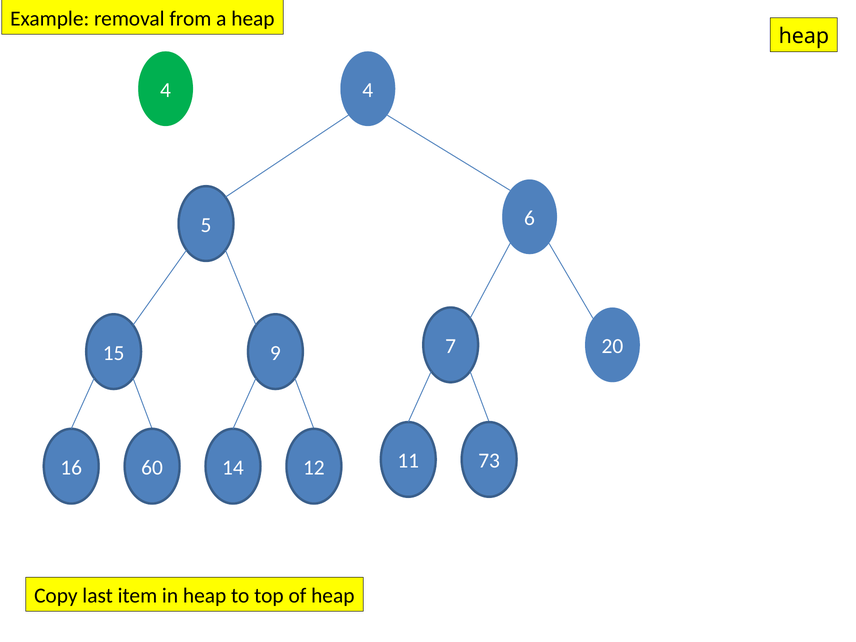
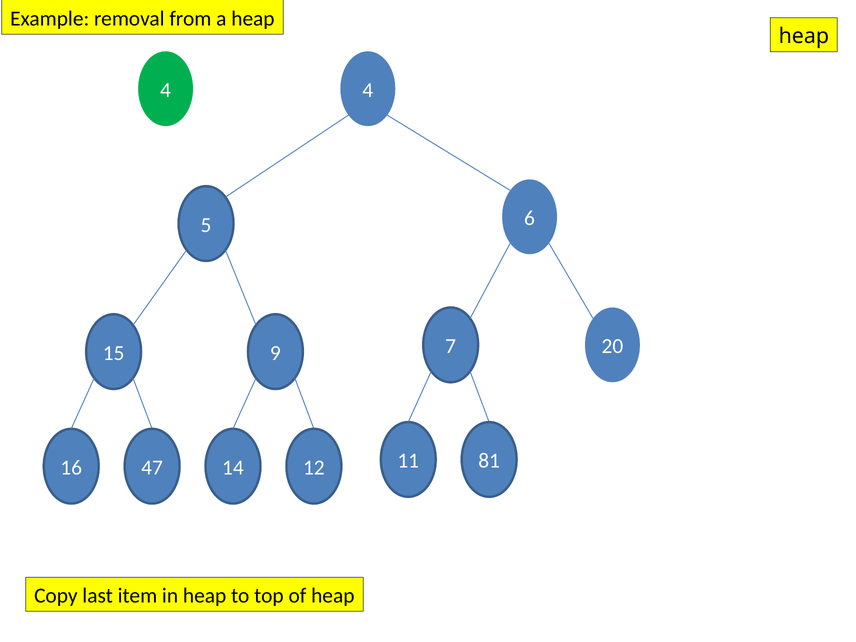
73: 73 -> 81
60: 60 -> 47
